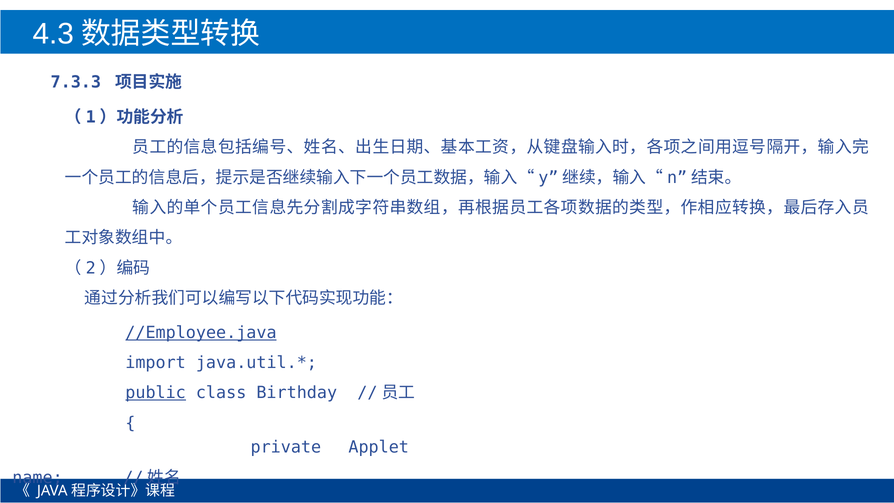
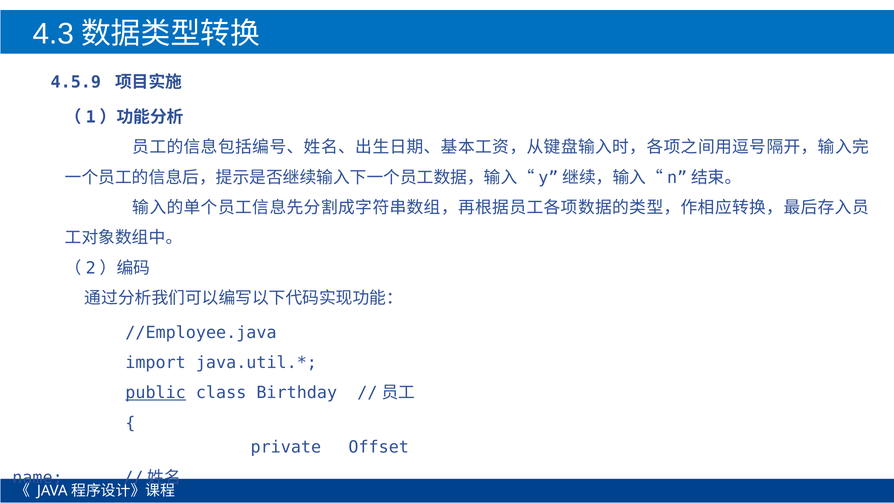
7.3.3: 7.3.3 -> 4.5.9
//Employee.java underline: present -> none
Applet: Applet -> Offset
